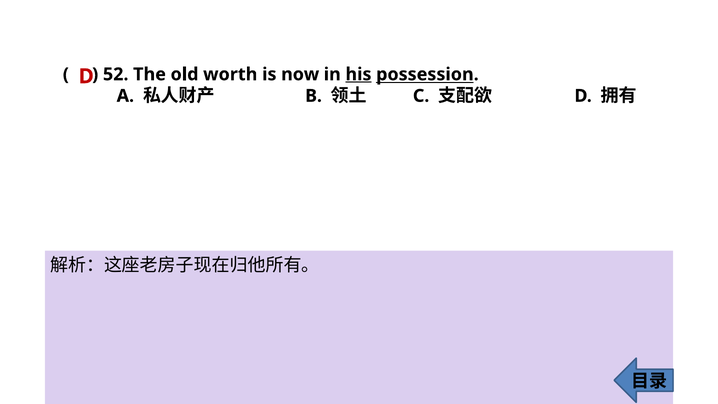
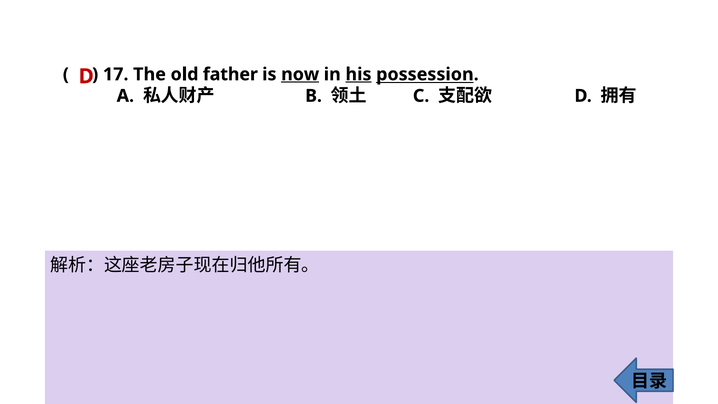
52: 52 -> 17
worth: worth -> father
now underline: none -> present
